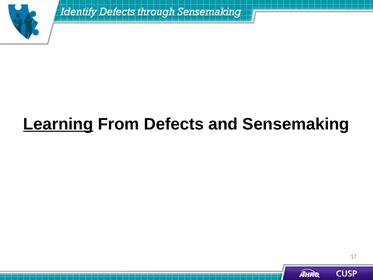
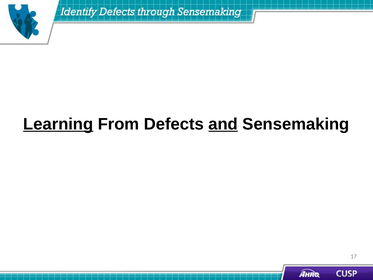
and underline: none -> present
